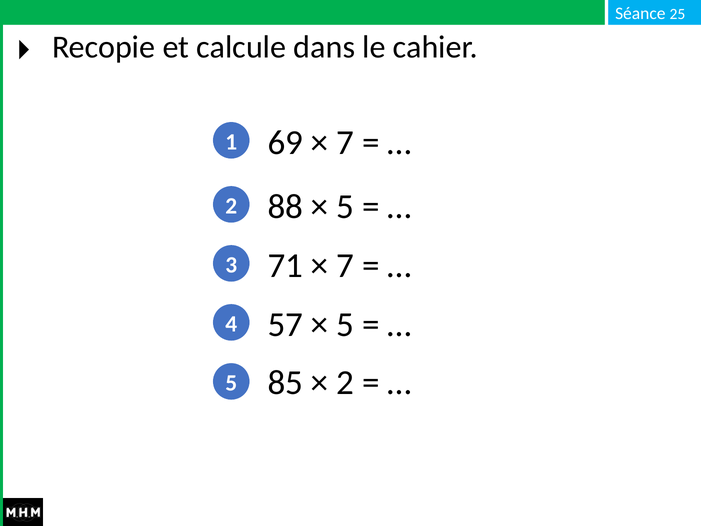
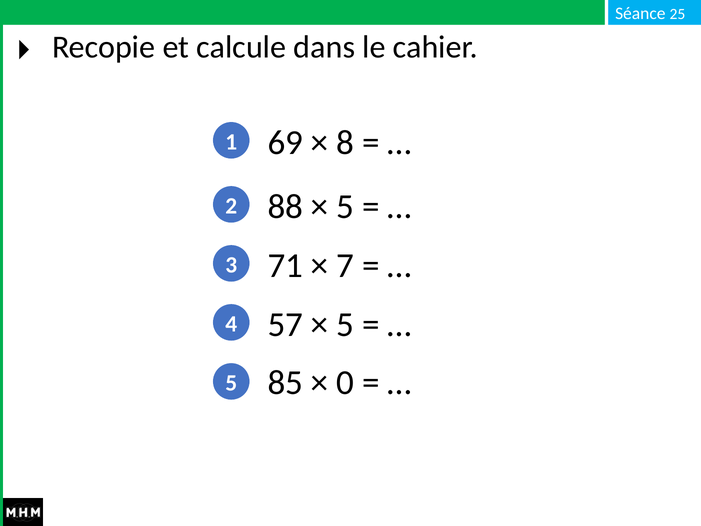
7 at (345, 142): 7 -> 8
2 at (345, 383): 2 -> 0
